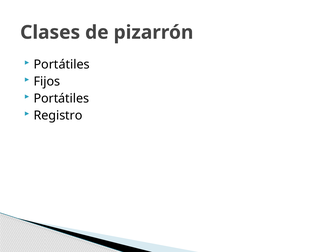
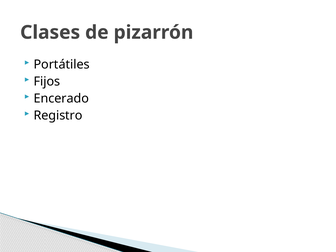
Portátiles at (61, 99): Portátiles -> Encerado
